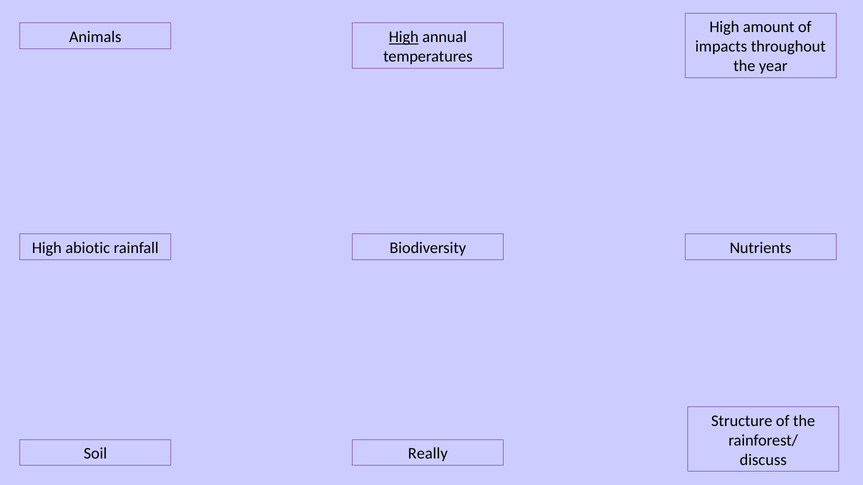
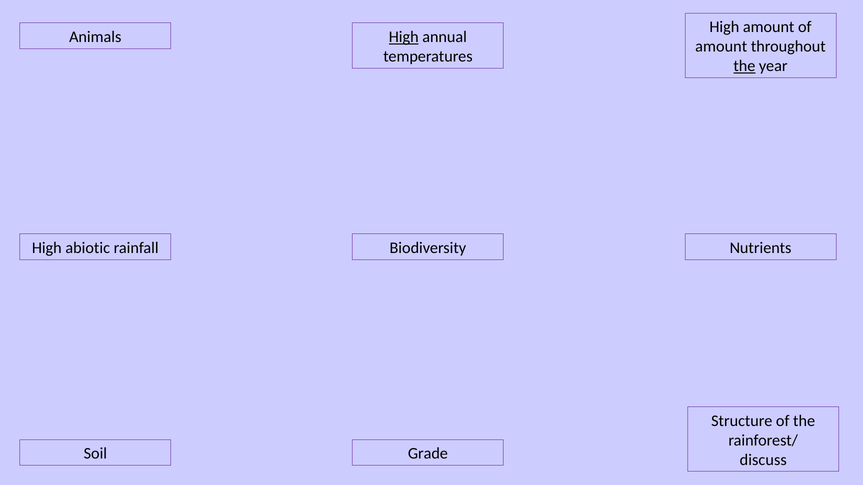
impacts at (721, 47): impacts -> amount
the at (744, 66) underline: none -> present
Really: Really -> Grade
